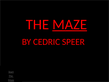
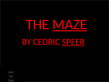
SPEER underline: none -> present
